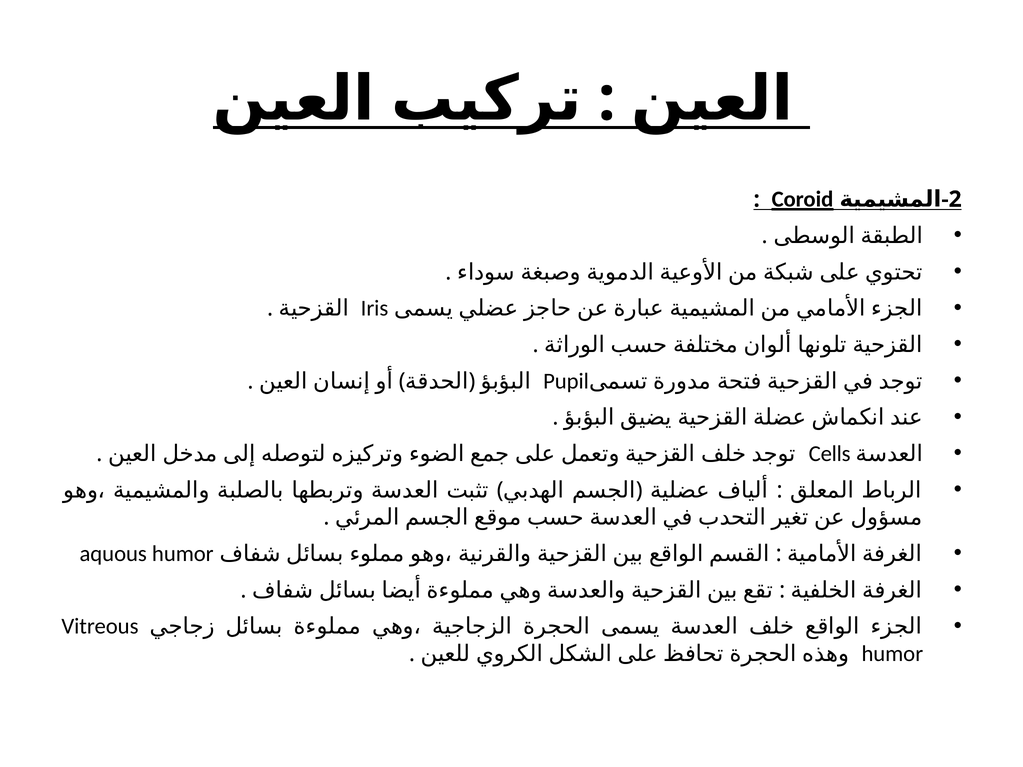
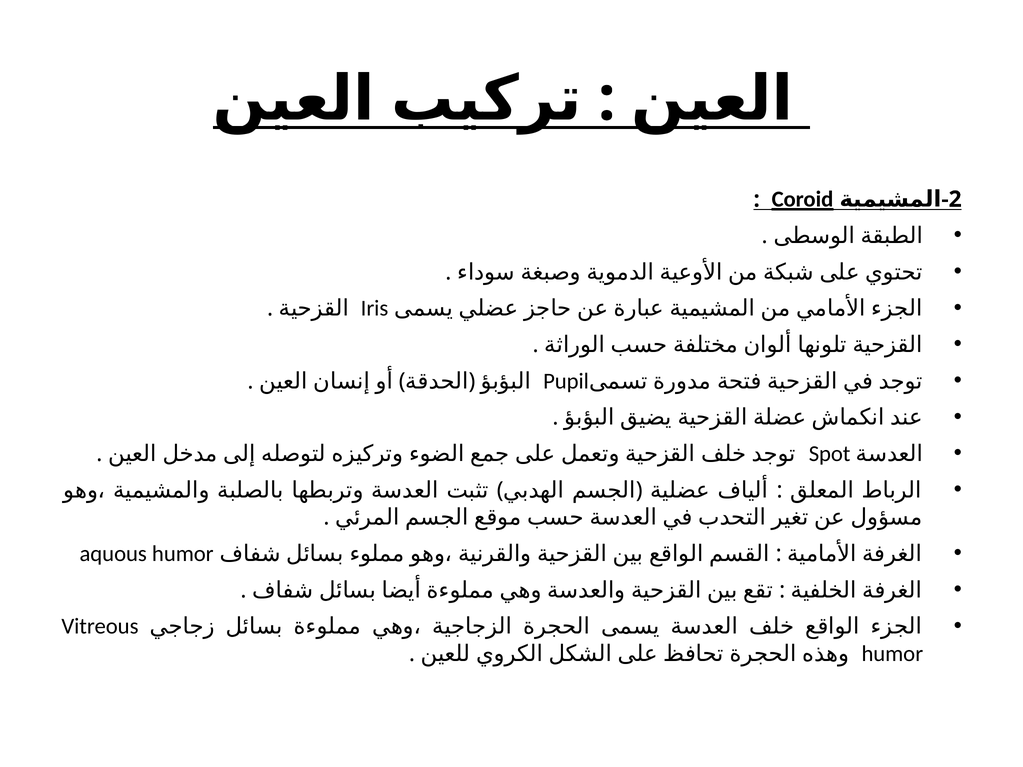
Cells: Cells -> Spot
